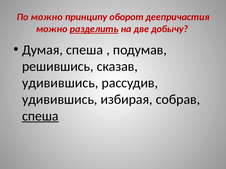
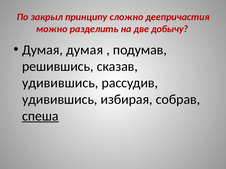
По можно: можно -> закрыл
оборот: оборот -> сложно
разделить underline: present -> none
Думая спеша: спеша -> думая
